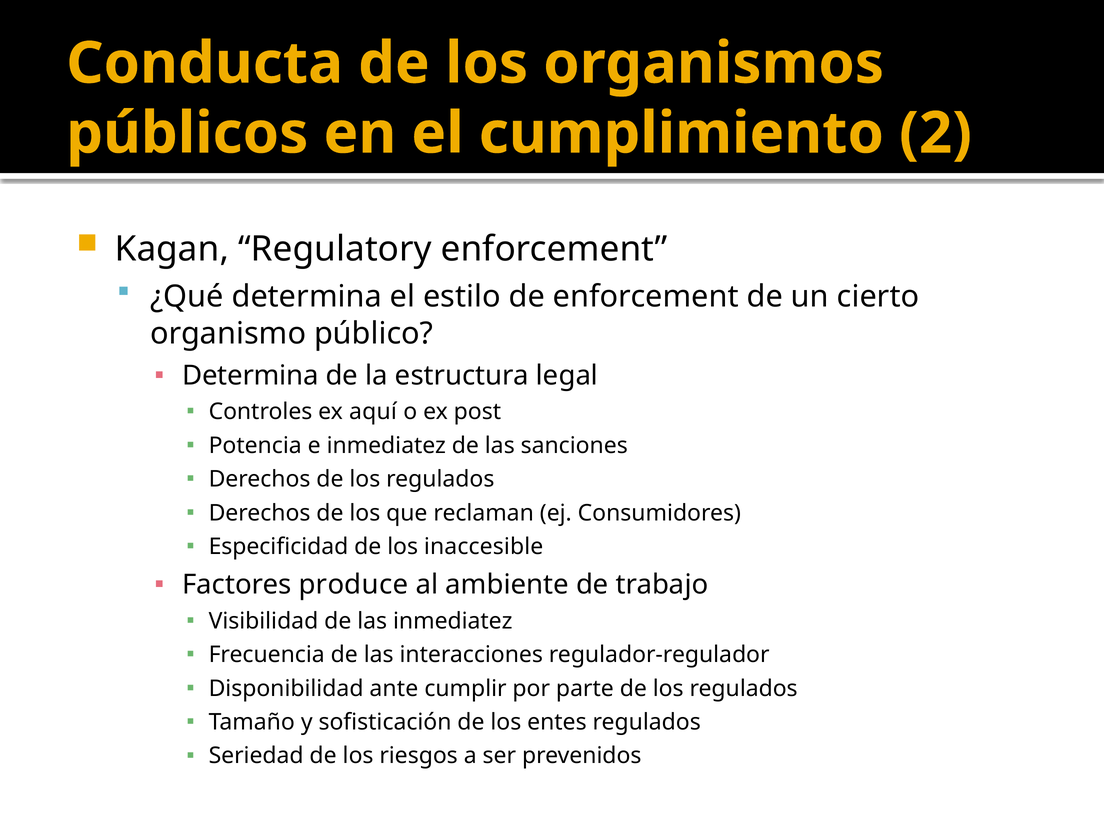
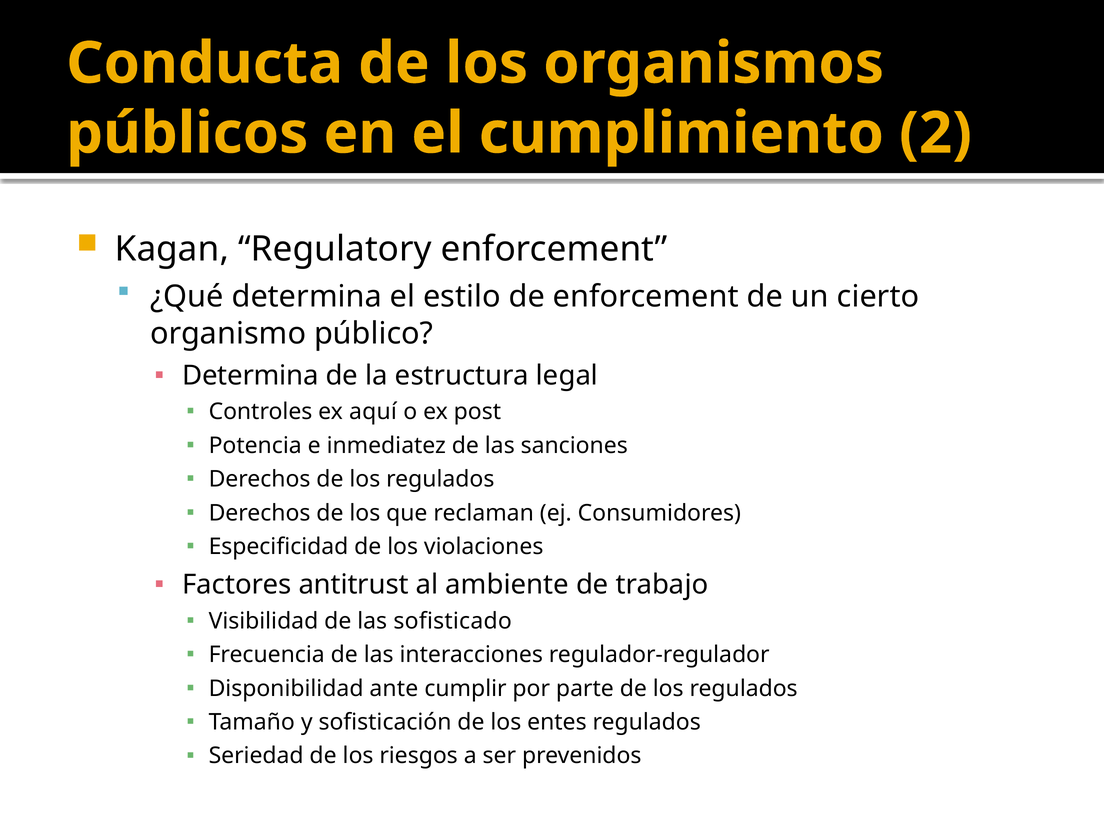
inaccesible: inaccesible -> violaciones
produce: produce -> antitrust
las inmediatez: inmediatez -> sofisticado
